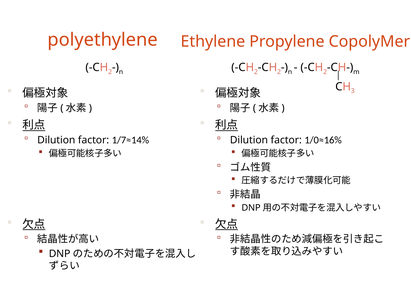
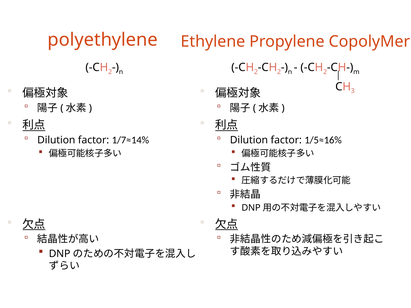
1/0≈16%: 1/0≈16% -> 1/5≈16%
